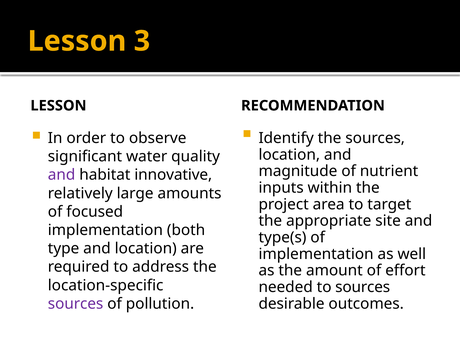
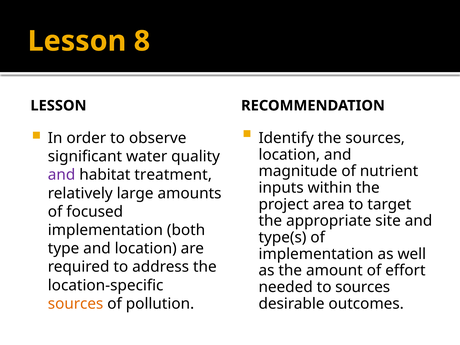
3: 3 -> 8
innovative: innovative -> treatment
sources at (76, 304) colour: purple -> orange
